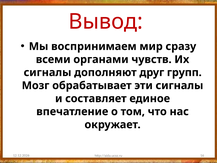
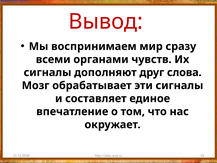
групп: групп -> слова
